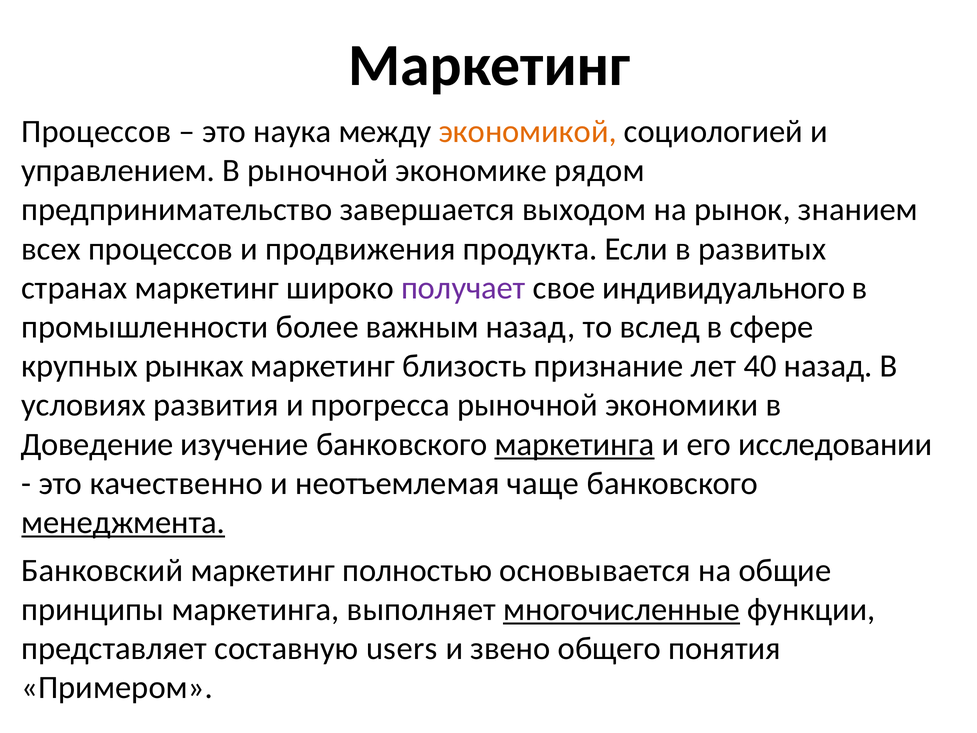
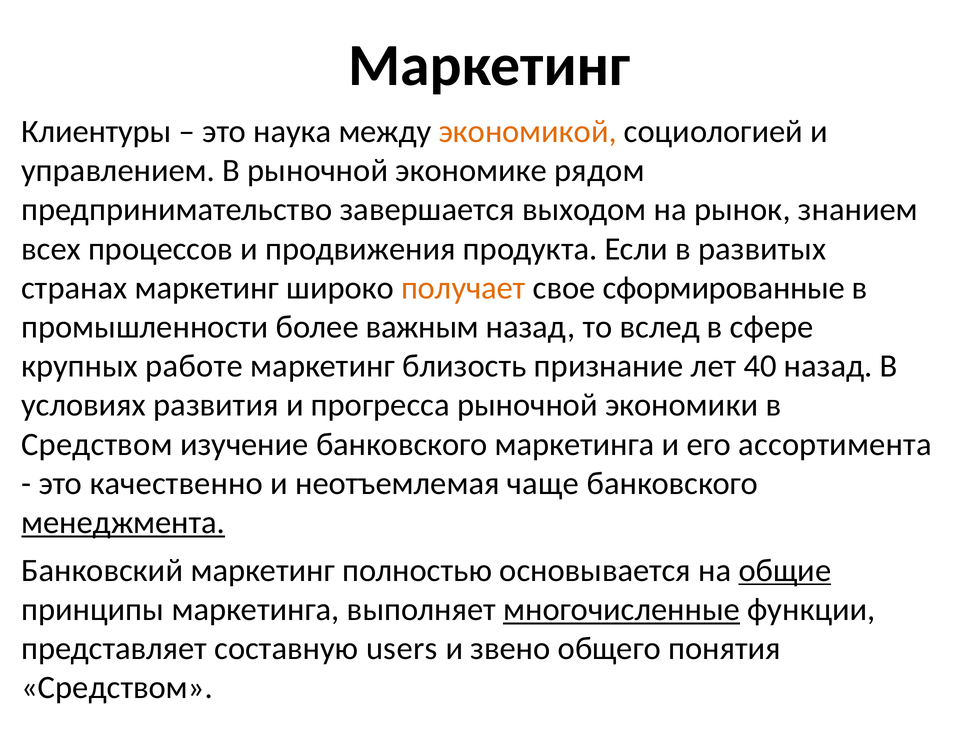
Процессов at (96, 131): Процессов -> Клиентуры
получает colour: purple -> orange
индивидуального: индивидуального -> сформированные
рынках: рынках -> работе
Доведение at (97, 444): Доведение -> Средством
маркетинга at (575, 444) underline: present -> none
исследовании: исследовании -> ассортимента
общие underline: none -> present
Примером at (117, 687): Примером -> Средством
